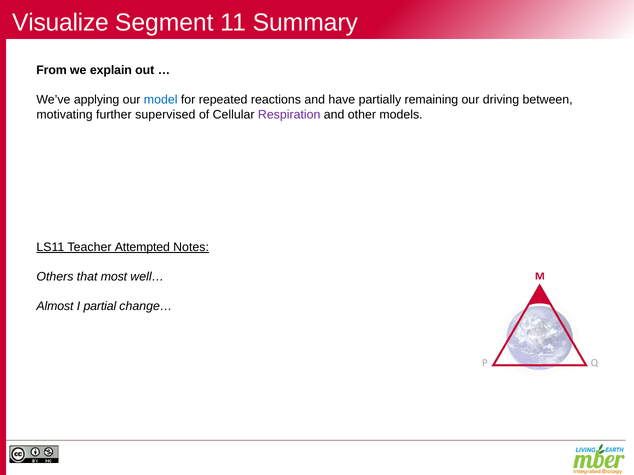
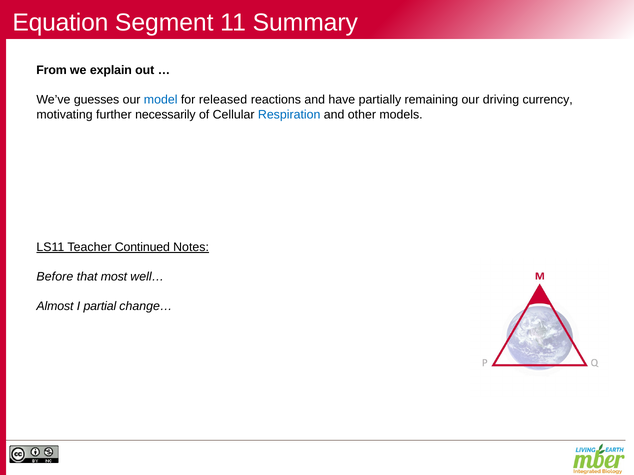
Visualize: Visualize -> Equation
applying: applying -> guesses
repeated: repeated -> released
between: between -> currency
supervised: supervised -> necessarily
Respiration colour: purple -> blue
Attempted: Attempted -> Continued
Others: Others -> Before
